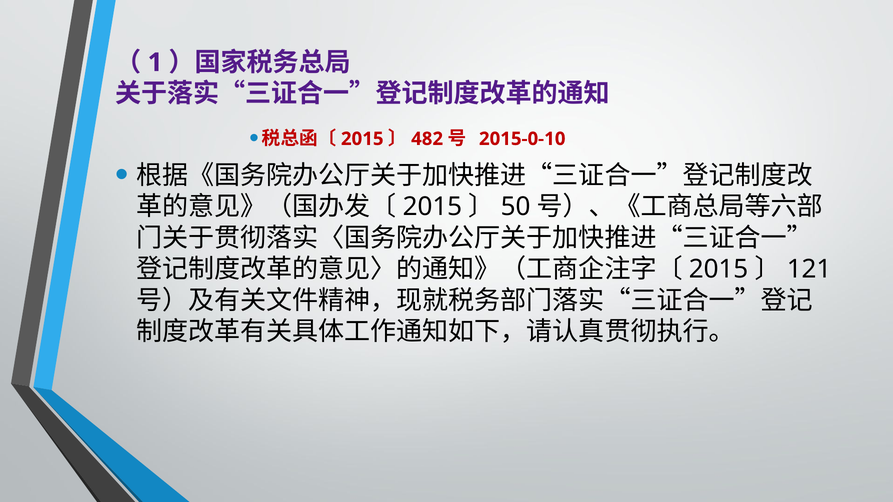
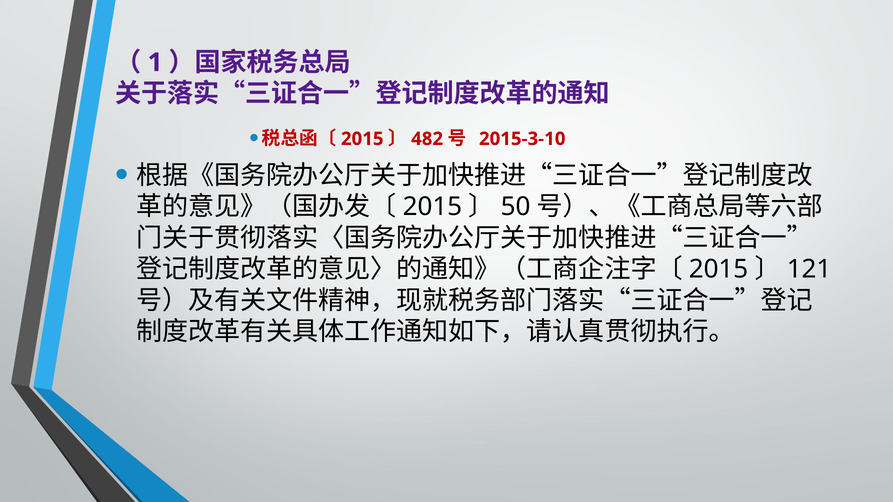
2015-0-10: 2015-0-10 -> 2015-3-10
